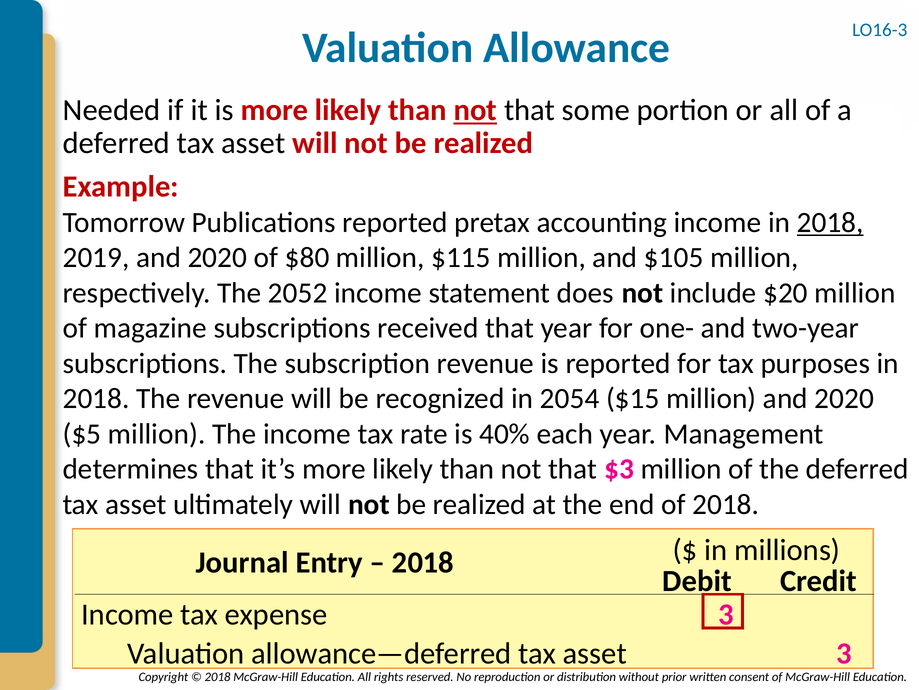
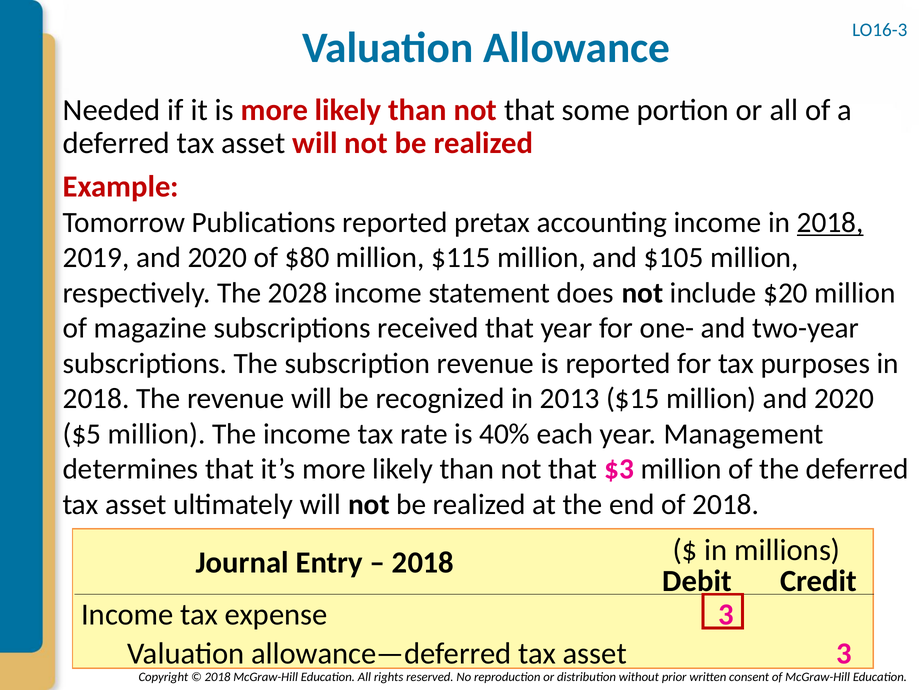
not at (475, 110) underline: present -> none
2052: 2052 -> 2028
2054: 2054 -> 2013
